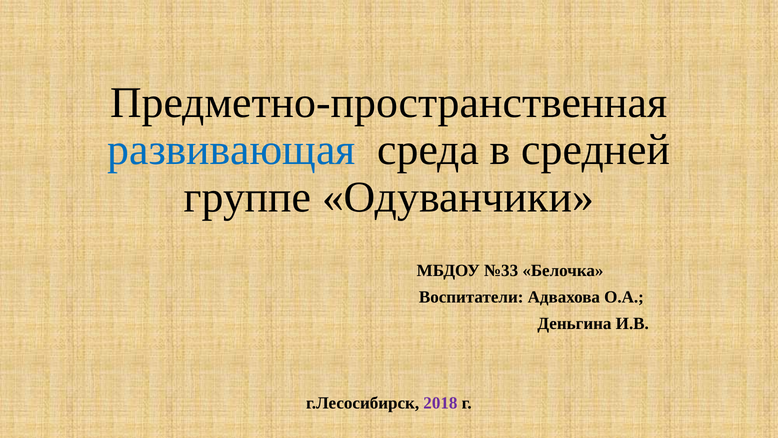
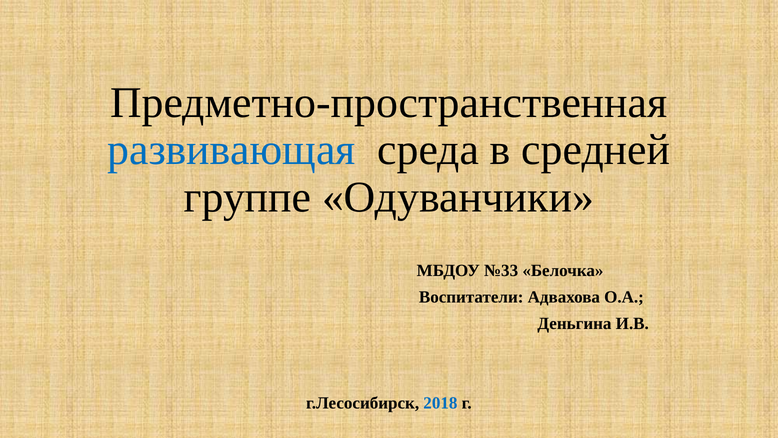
2018 colour: purple -> blue
